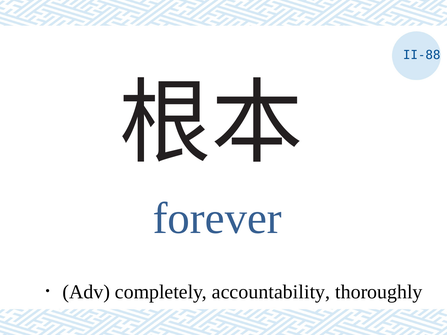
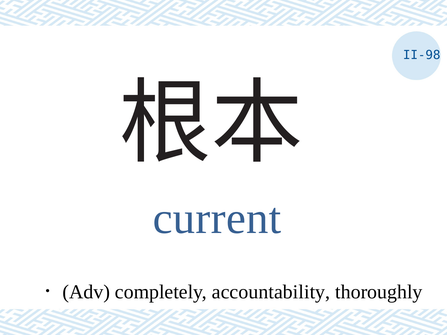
II-88: II-88 -> II-98
forever: forever -> current
